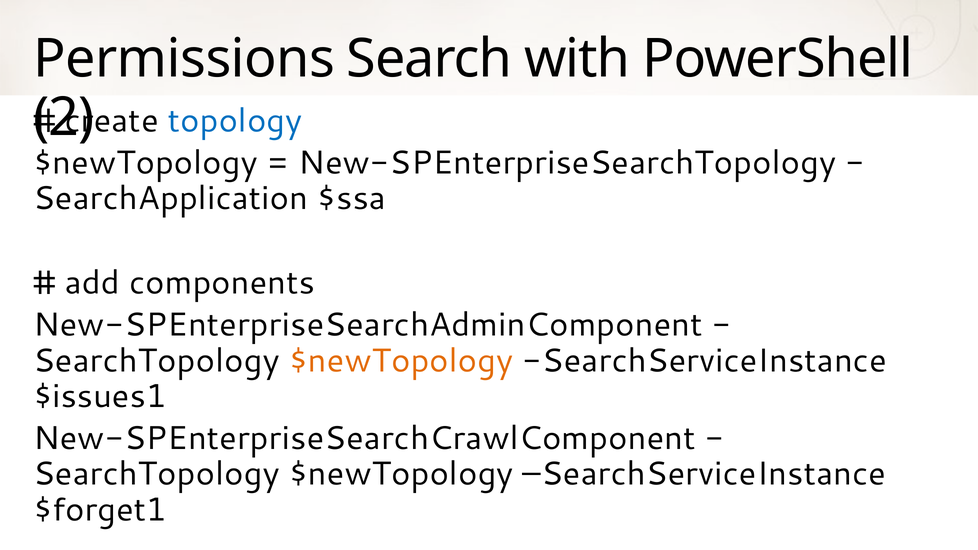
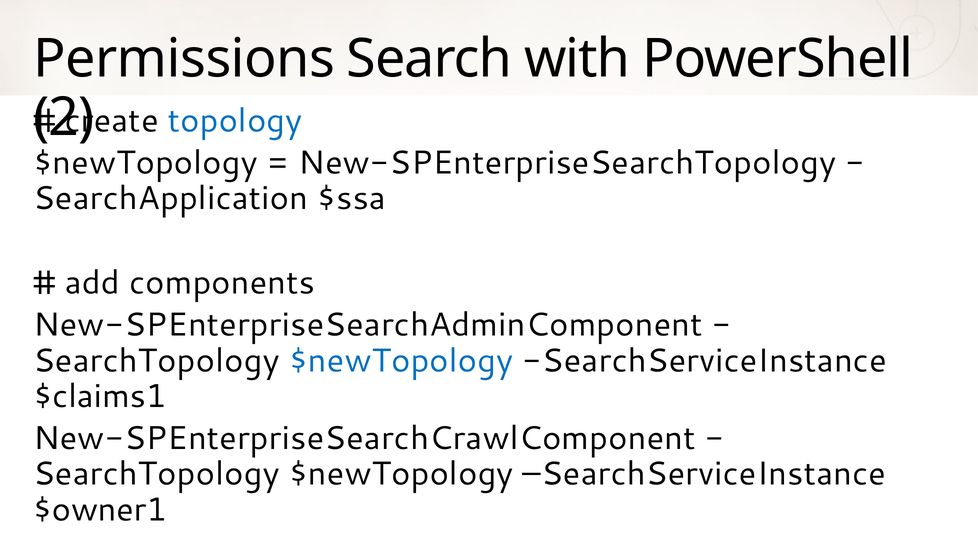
$newTopology at (401, 361) colour: orange -> blue
$issues1: $issues1 -> $claims1
$forget1: $forget1 -> $owner1
